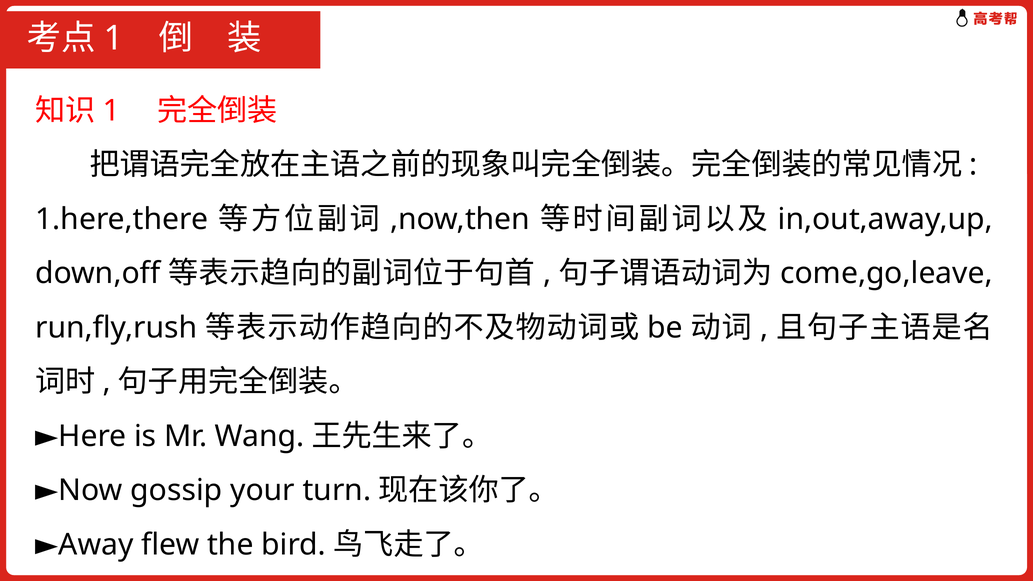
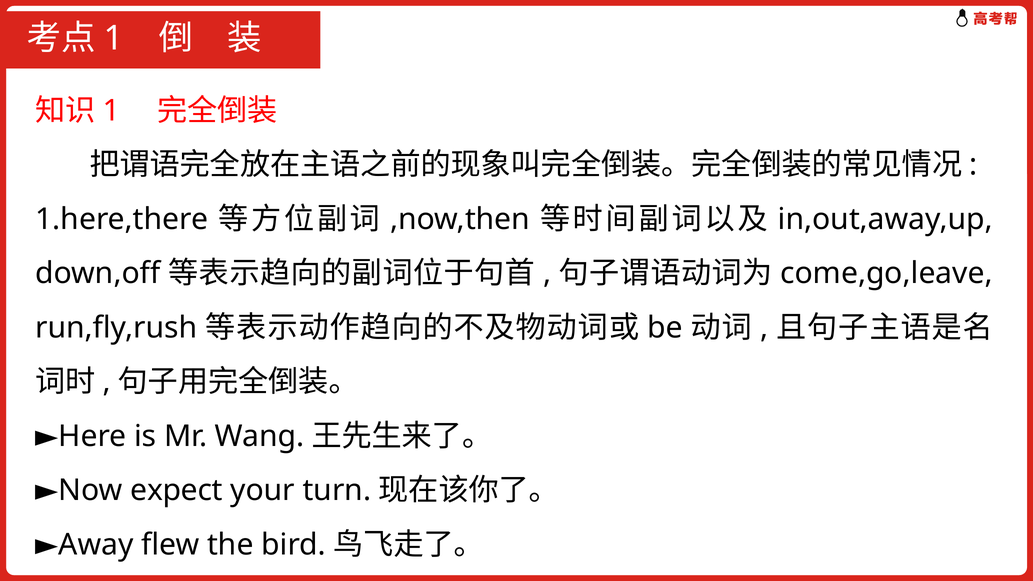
gossip: gossip -> expect
